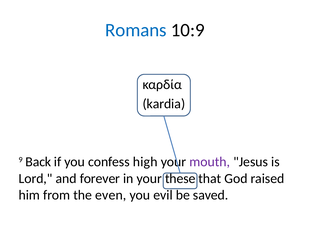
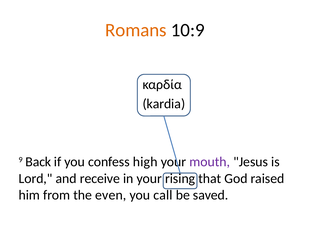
Romans colour: blue -> orange
forever: forever -> receive
these: these -> rising
evil: evil -> call
